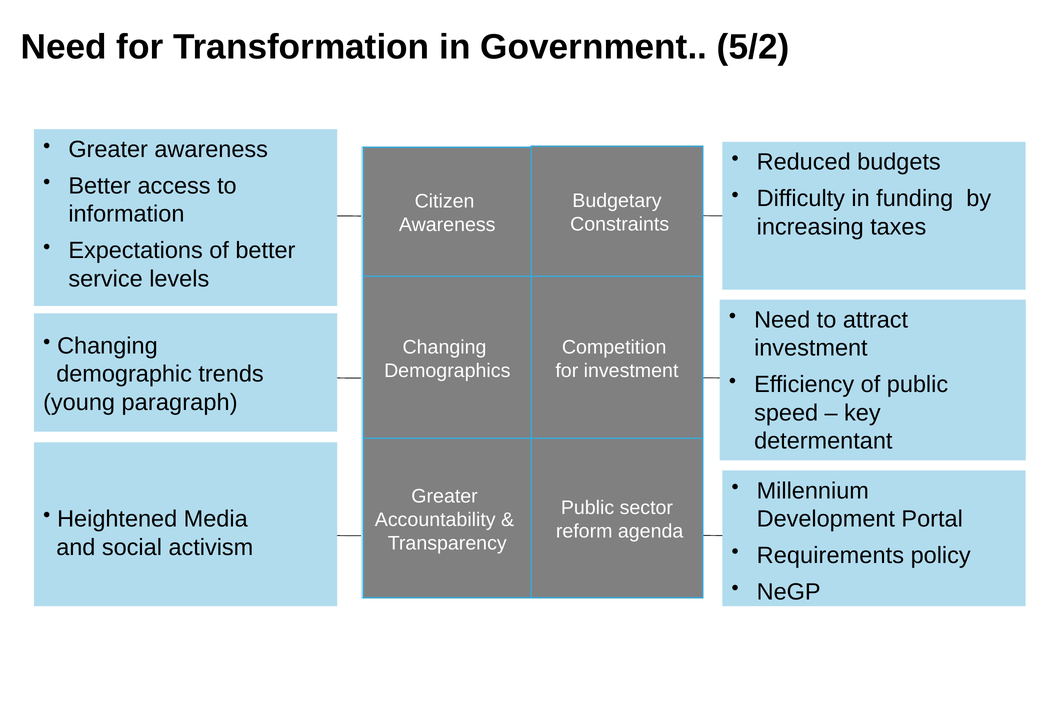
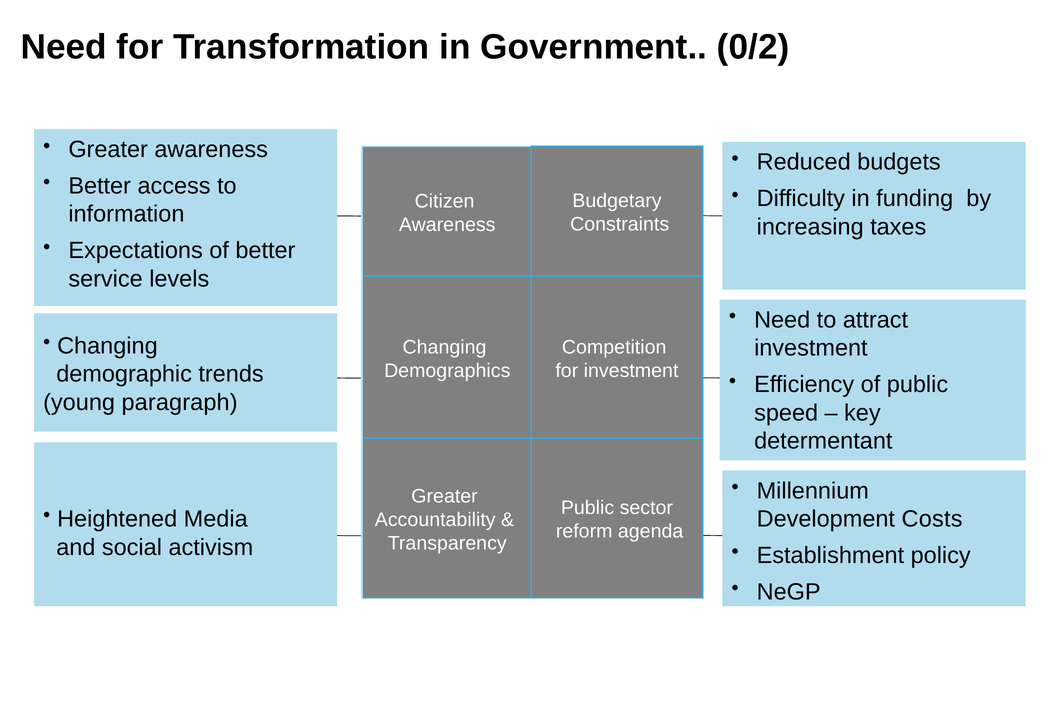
5/2: 5/2 -> 0/2
Portal: Portal -> Costs
Requirements: Requirements -> Establishment
